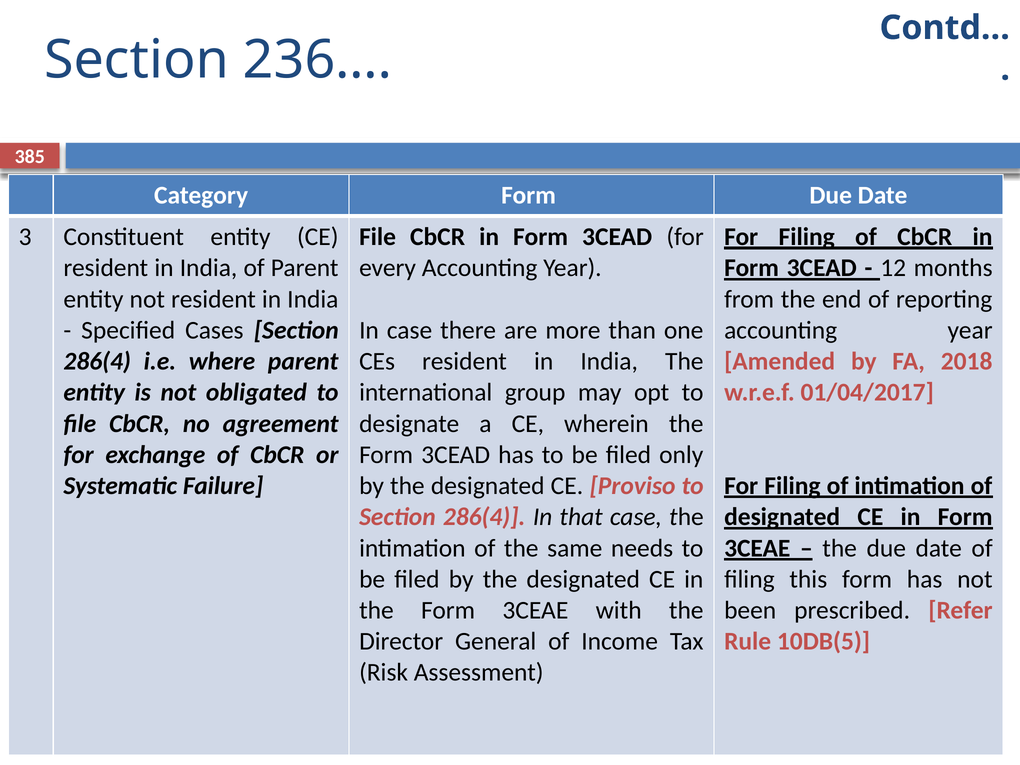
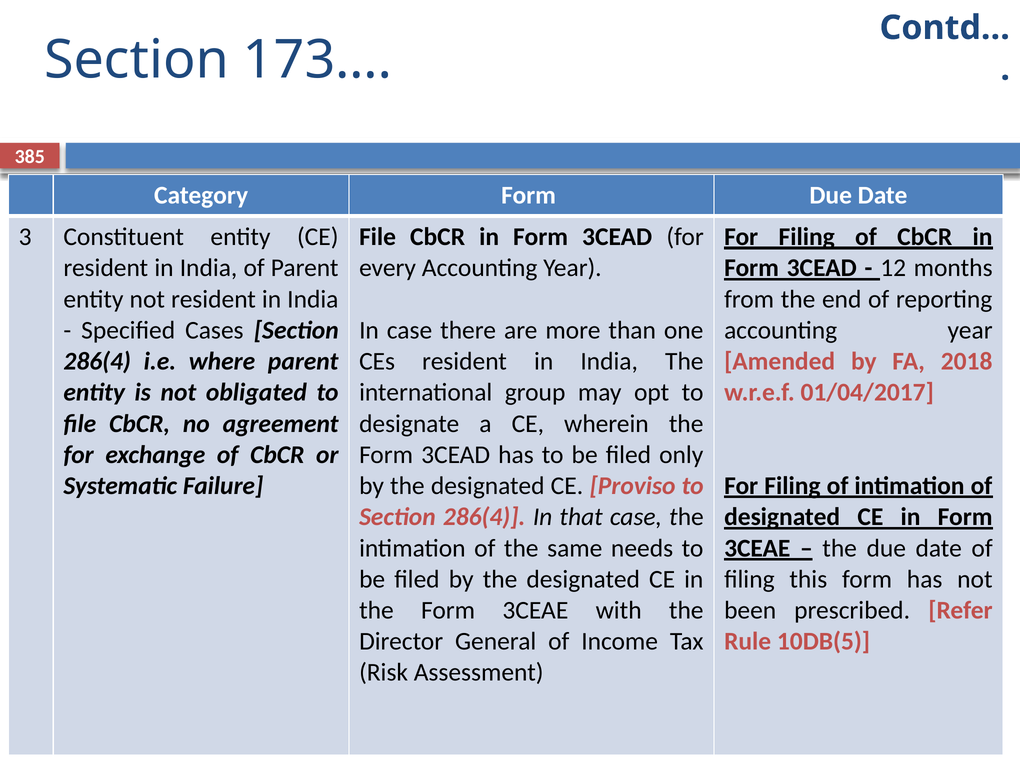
236…: 236… -> 173…
